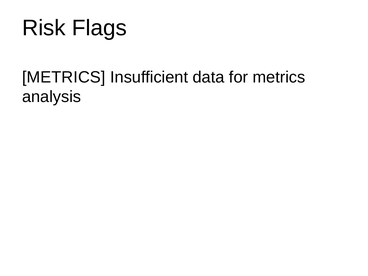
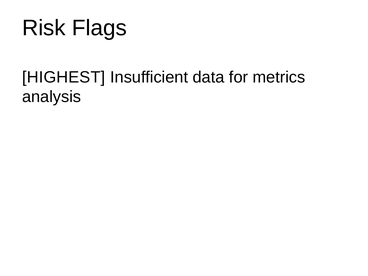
METRICS at (64, 77): METRICS -> HIGHEST
